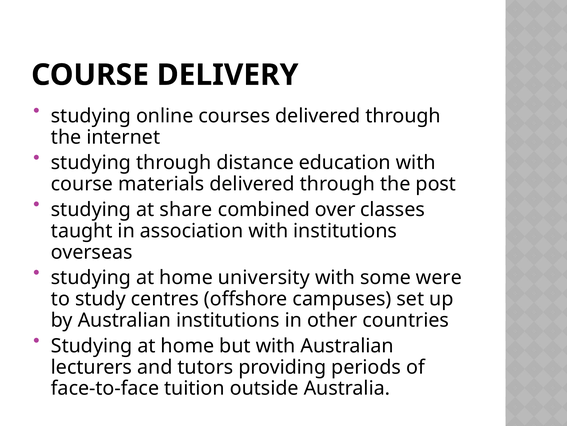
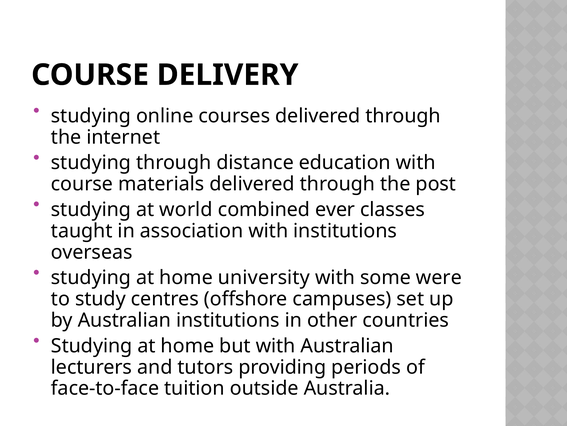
share: share -> world
over: over -> ever
